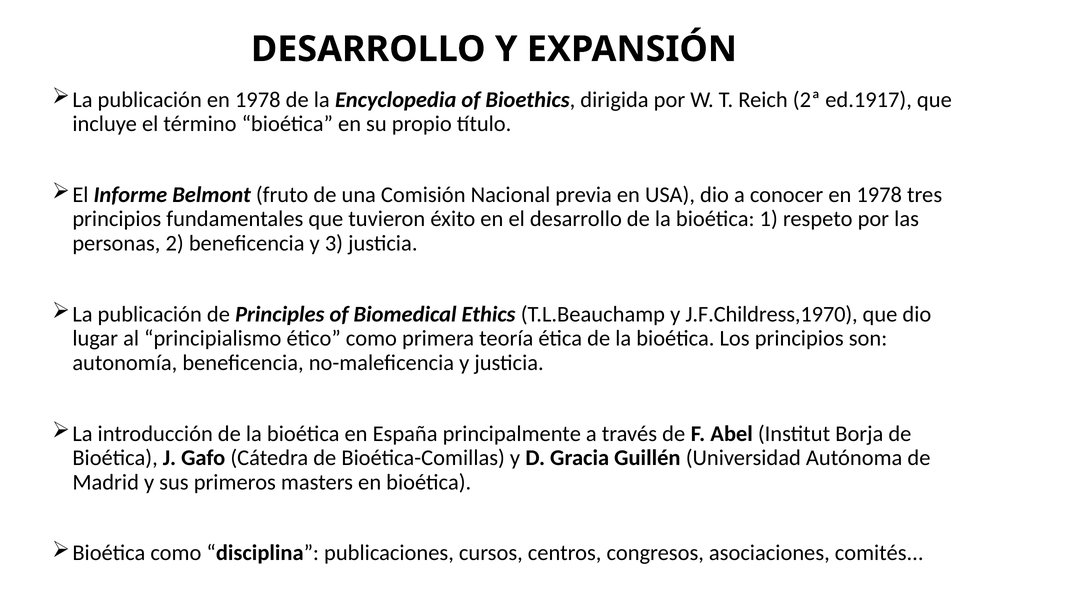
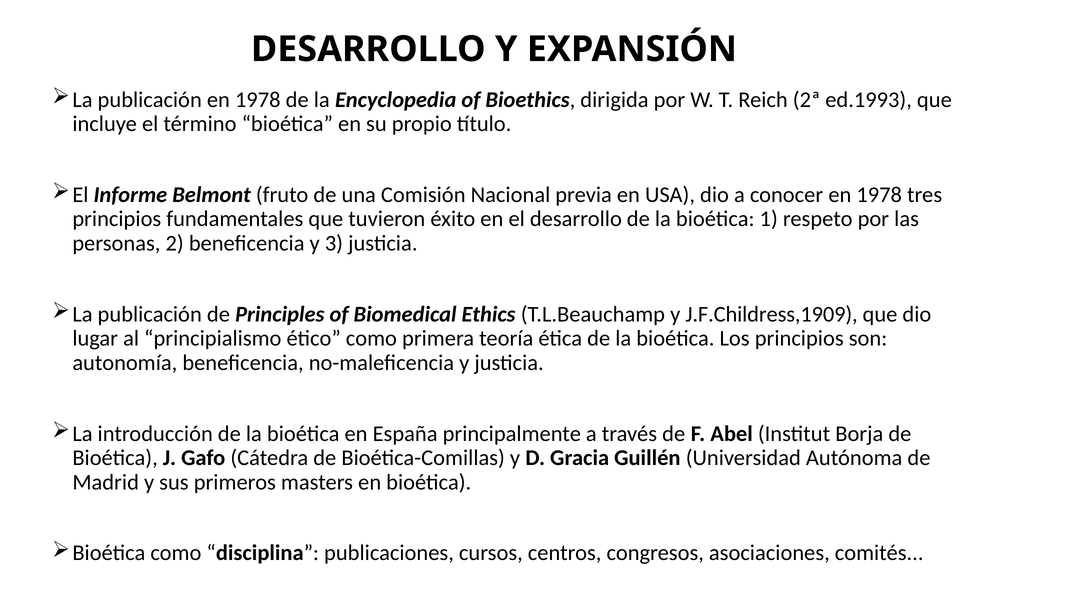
ed.1917: ed.1917 -> ed.1993
J.F.Childress,1970: J.F.Childress,1970 -> J.F.Childress,1909
